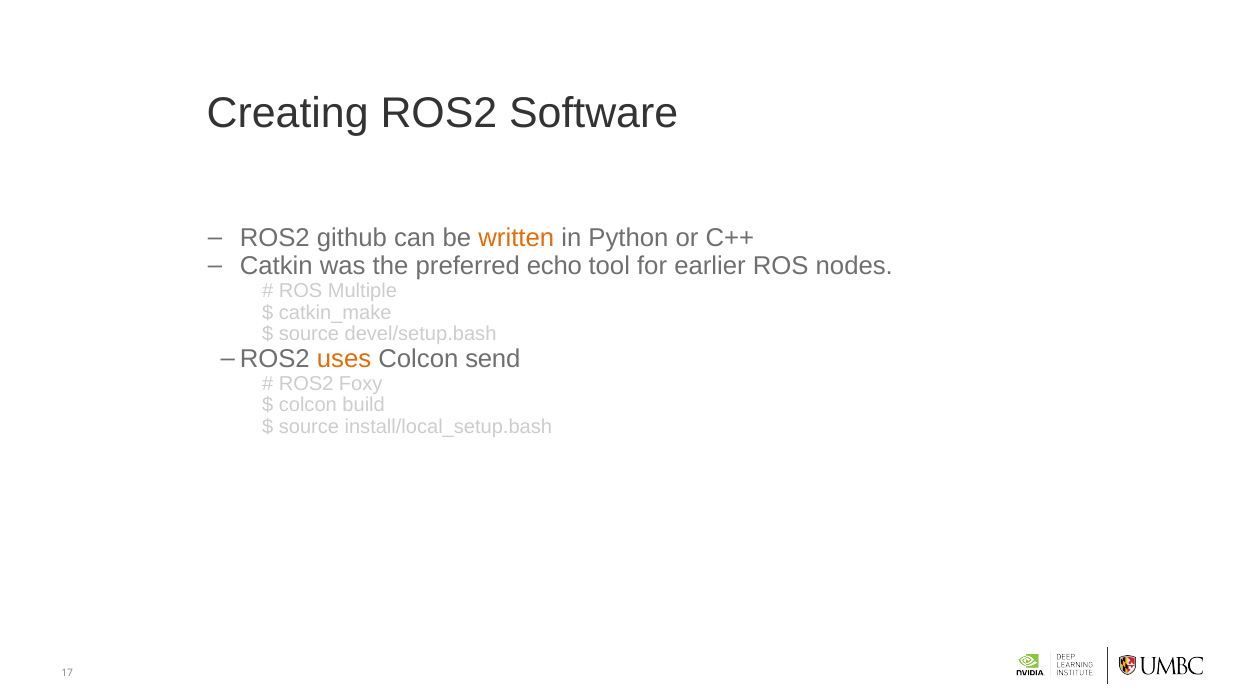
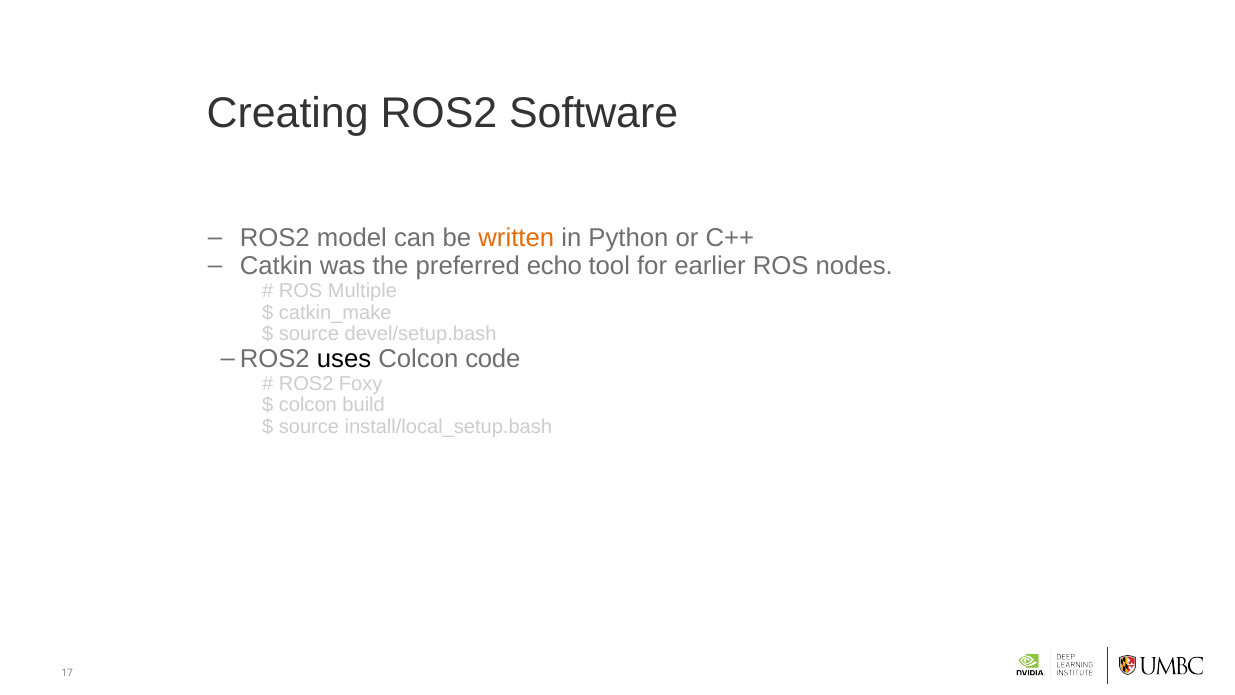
github: github -> model
uses colour: orange -> black
send: send -> code
